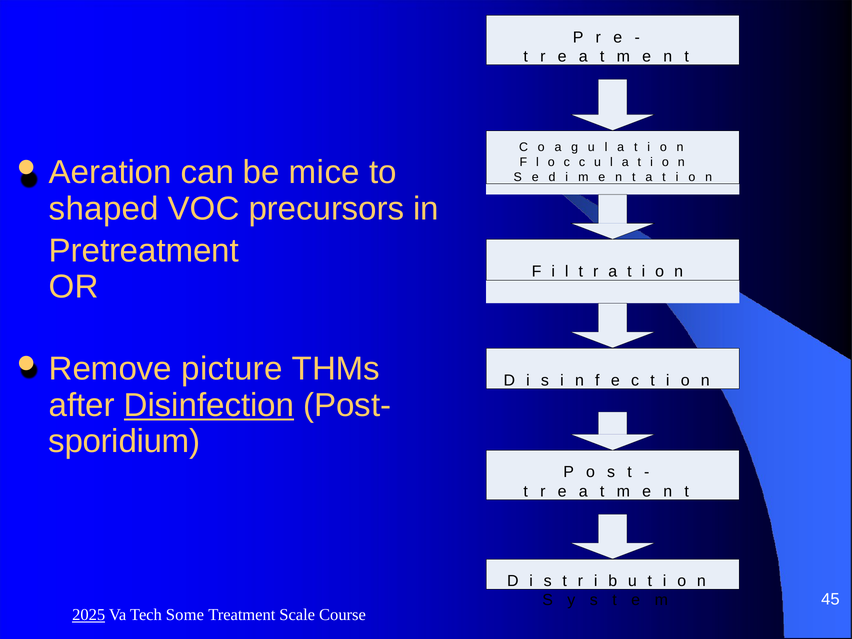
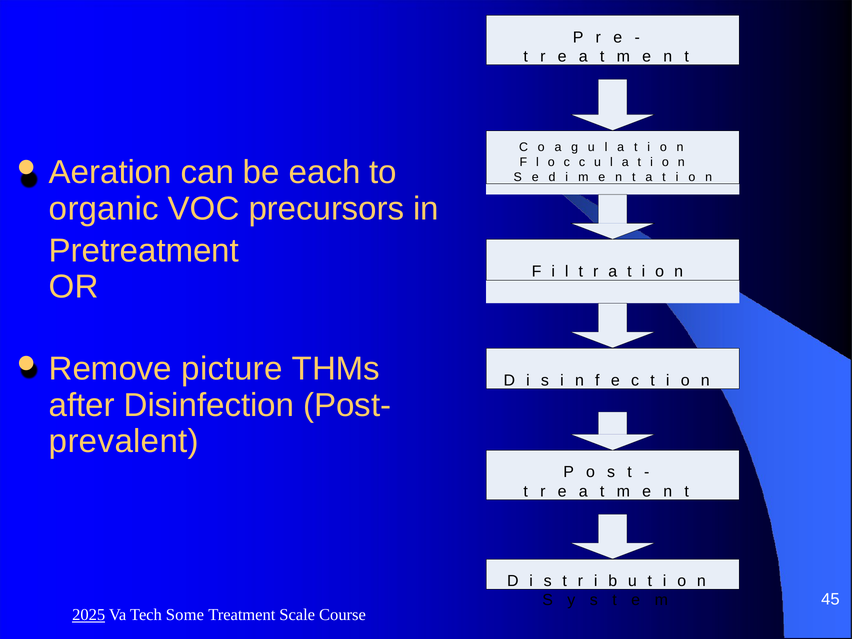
mice: mice -> each
shaped: shaped -> organic
Disinfection underline: present -> none
sporidium: sporidium -> prevalent
